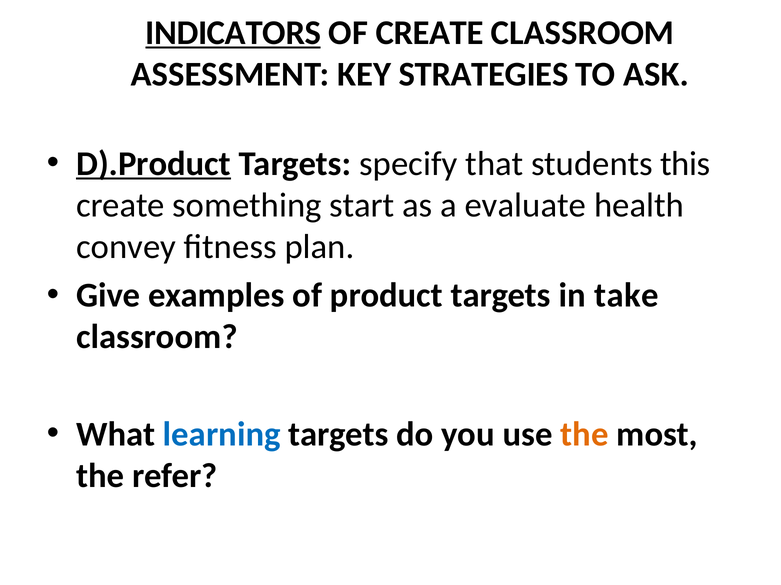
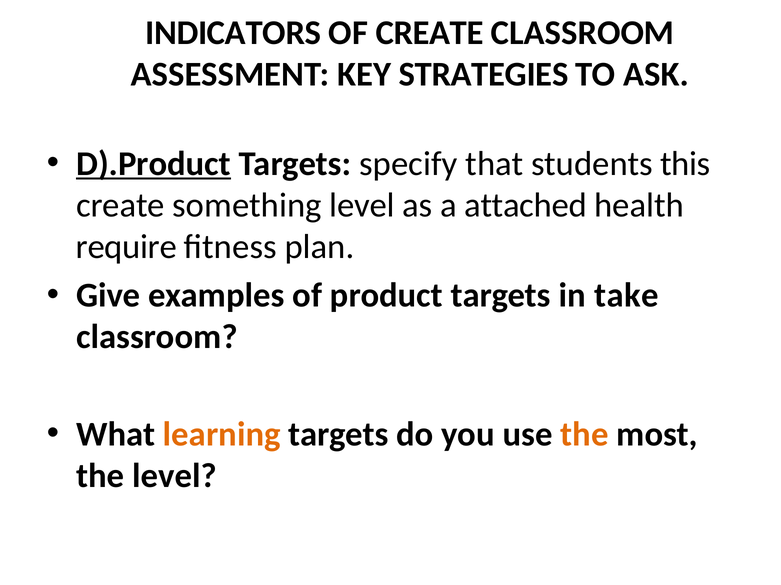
INDICATORS underline: present -> none
something start: start -> level
evaluate: evaluate -> attached
convey: convey -> require
learning colour: blue -> orange
the refer: refer -> level
